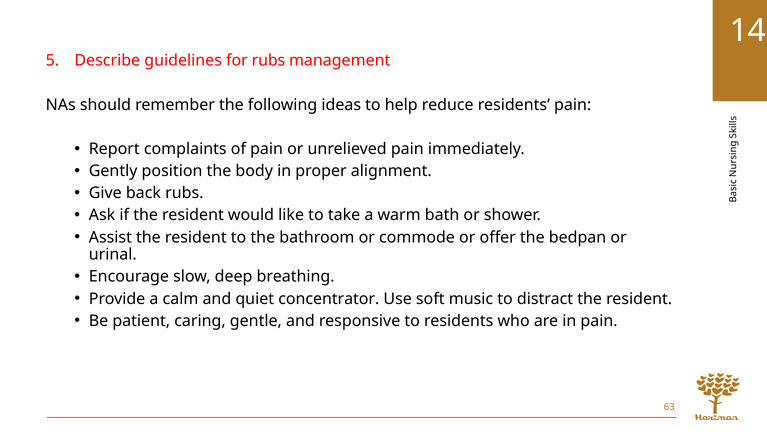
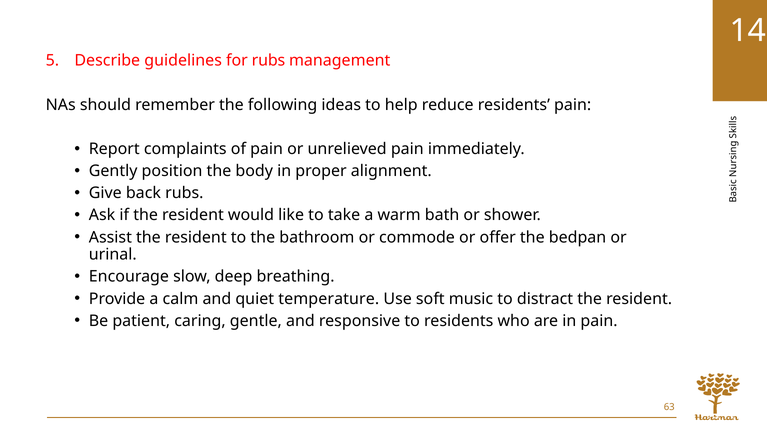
concentrator: concentrator -> temperature
